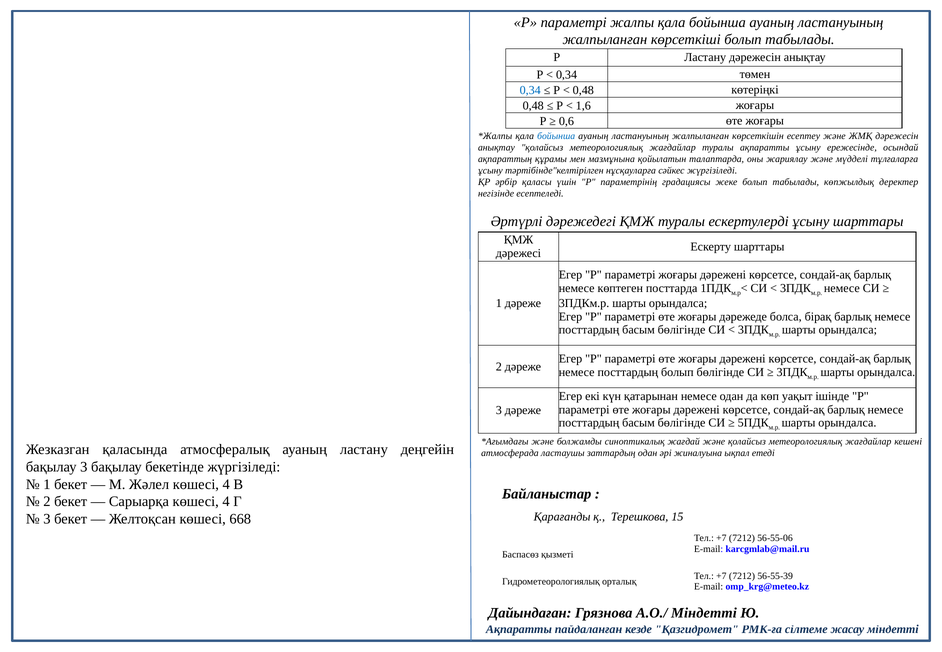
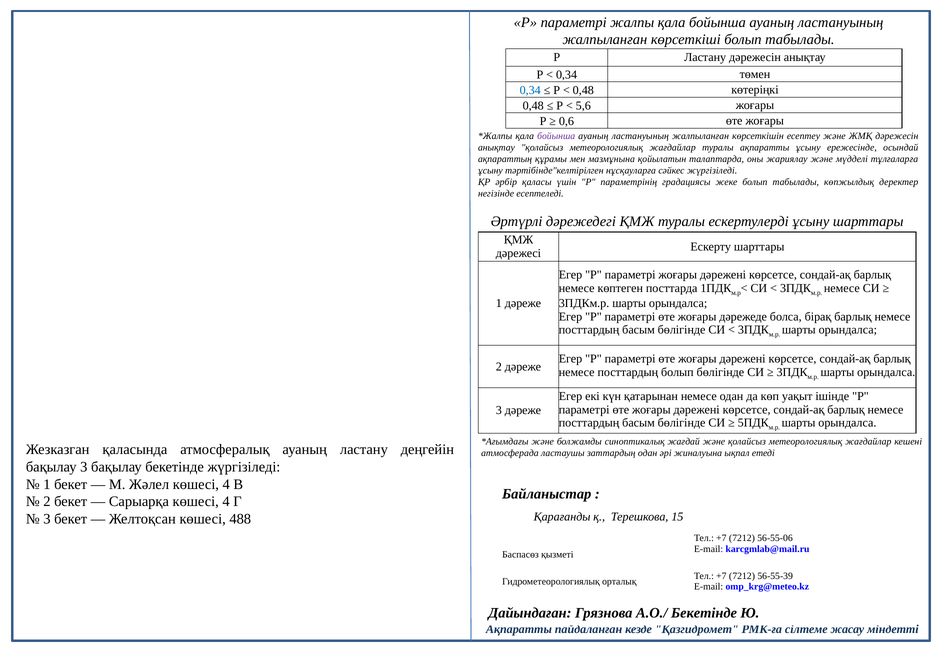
1,6: 1,6 -> 5,6
бойынша at (556, 136) colour: blue -> purple
668: 668 -> 488
А.О./ Міндетті: Міндетті -> Бекетінде
